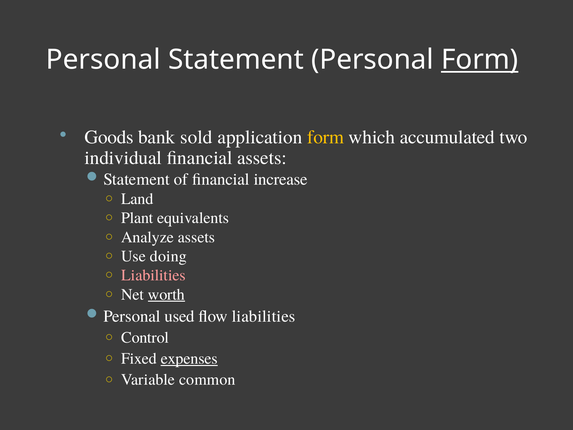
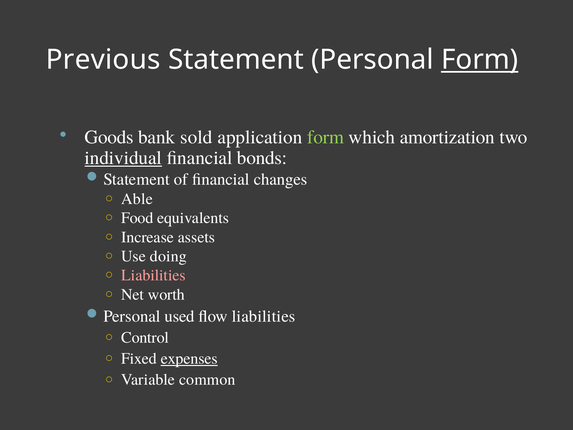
Personal at (103, 60): Personal -> Previous
form at (326, 137) colour: yellow -> light green
accumulated: accumulated -> amortization
individual underline: none -> present
financial assets: assets -> bonds
increase: increase -> changes
Land: Land -> Able
Plant: Plant -> Food
Analyze: Analyze -> Increase
worth underline: present -> none
